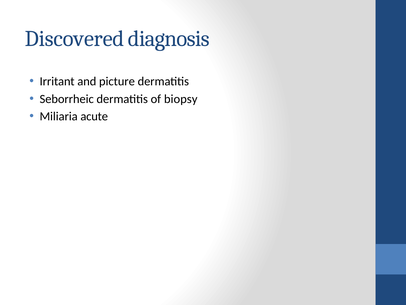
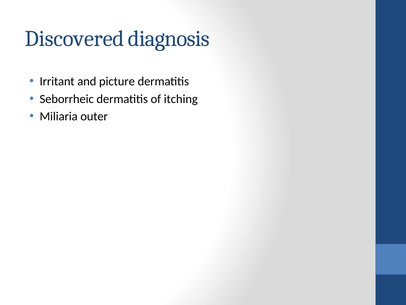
biopsy: biopsy -> itching
acute: acute -> outer
